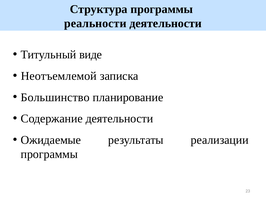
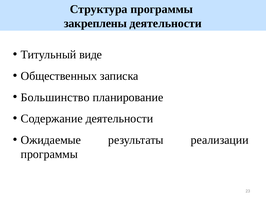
реальности: реальности -> закреплены
Неотъемлемой: Неотъемлемой -> Общественных
